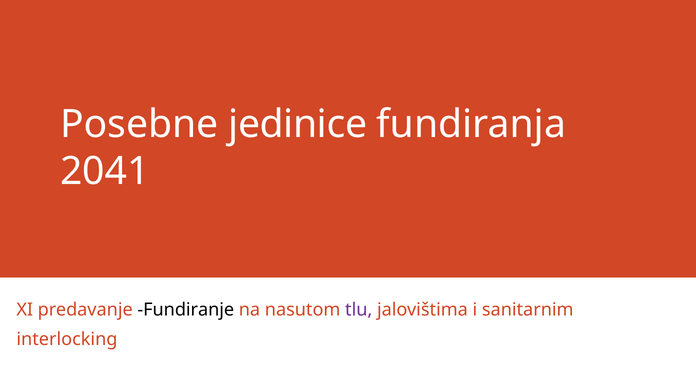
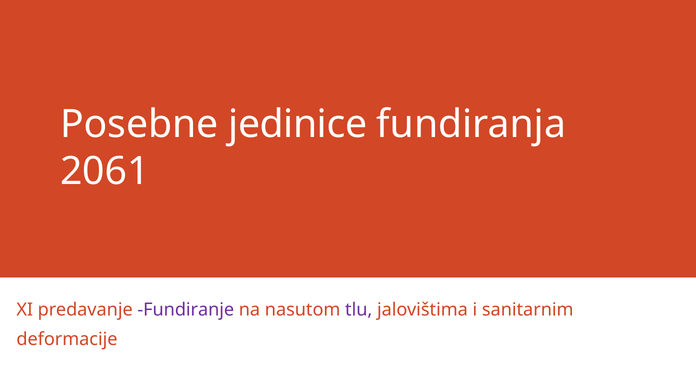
2041: 2041 -> 2061
Fundiranje colour: black -> purple
interlocking: interlocking -> deformacije
